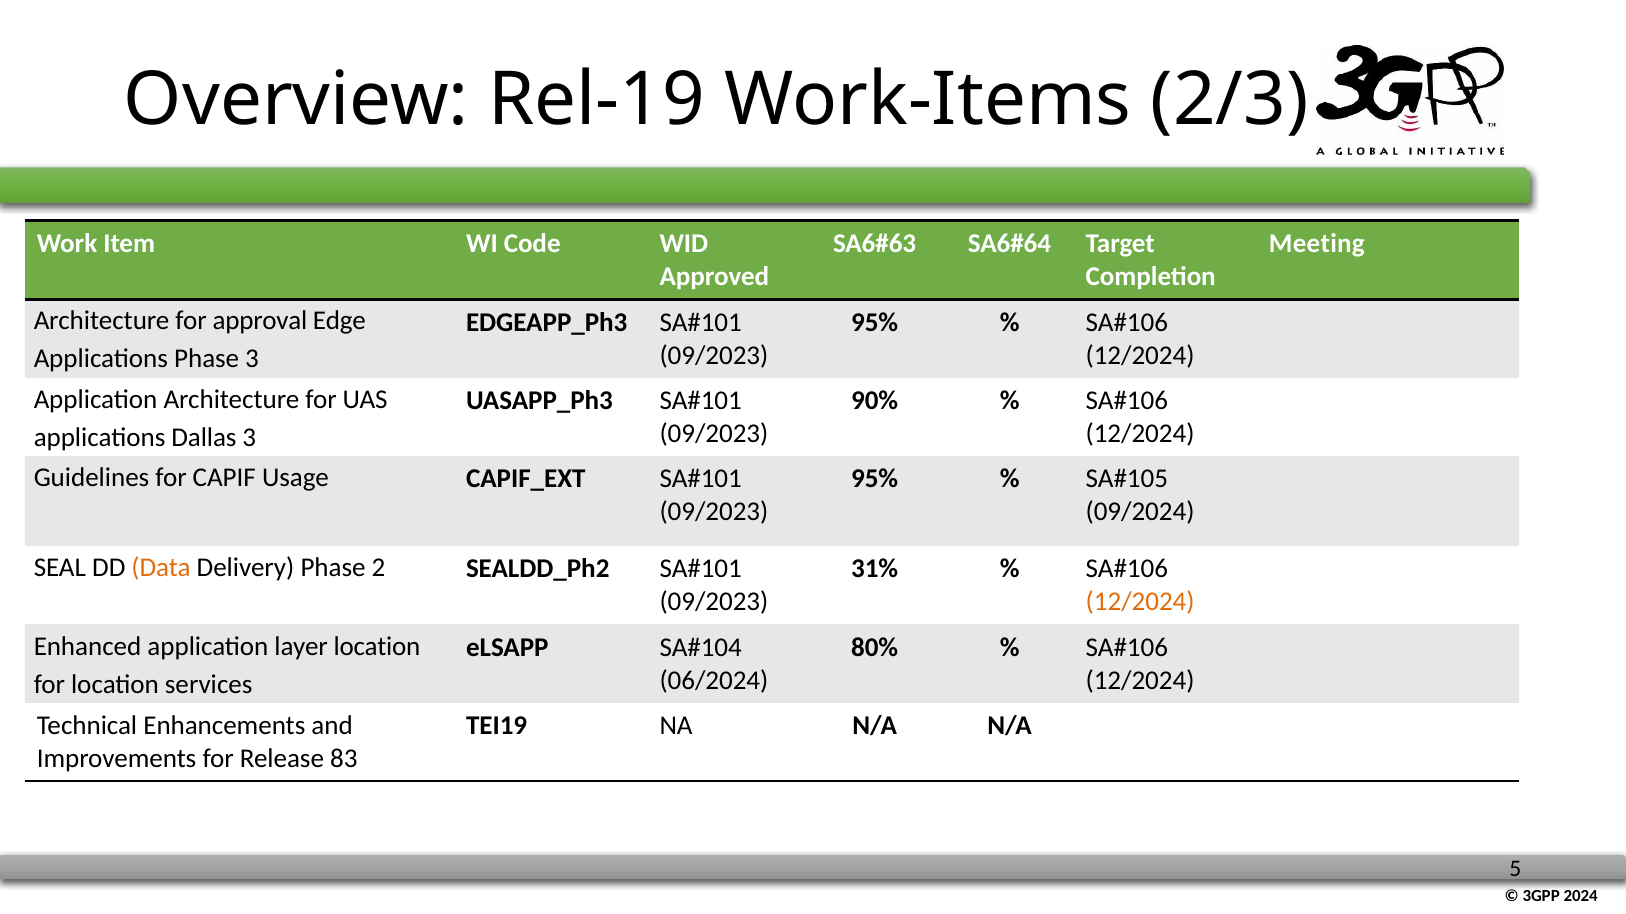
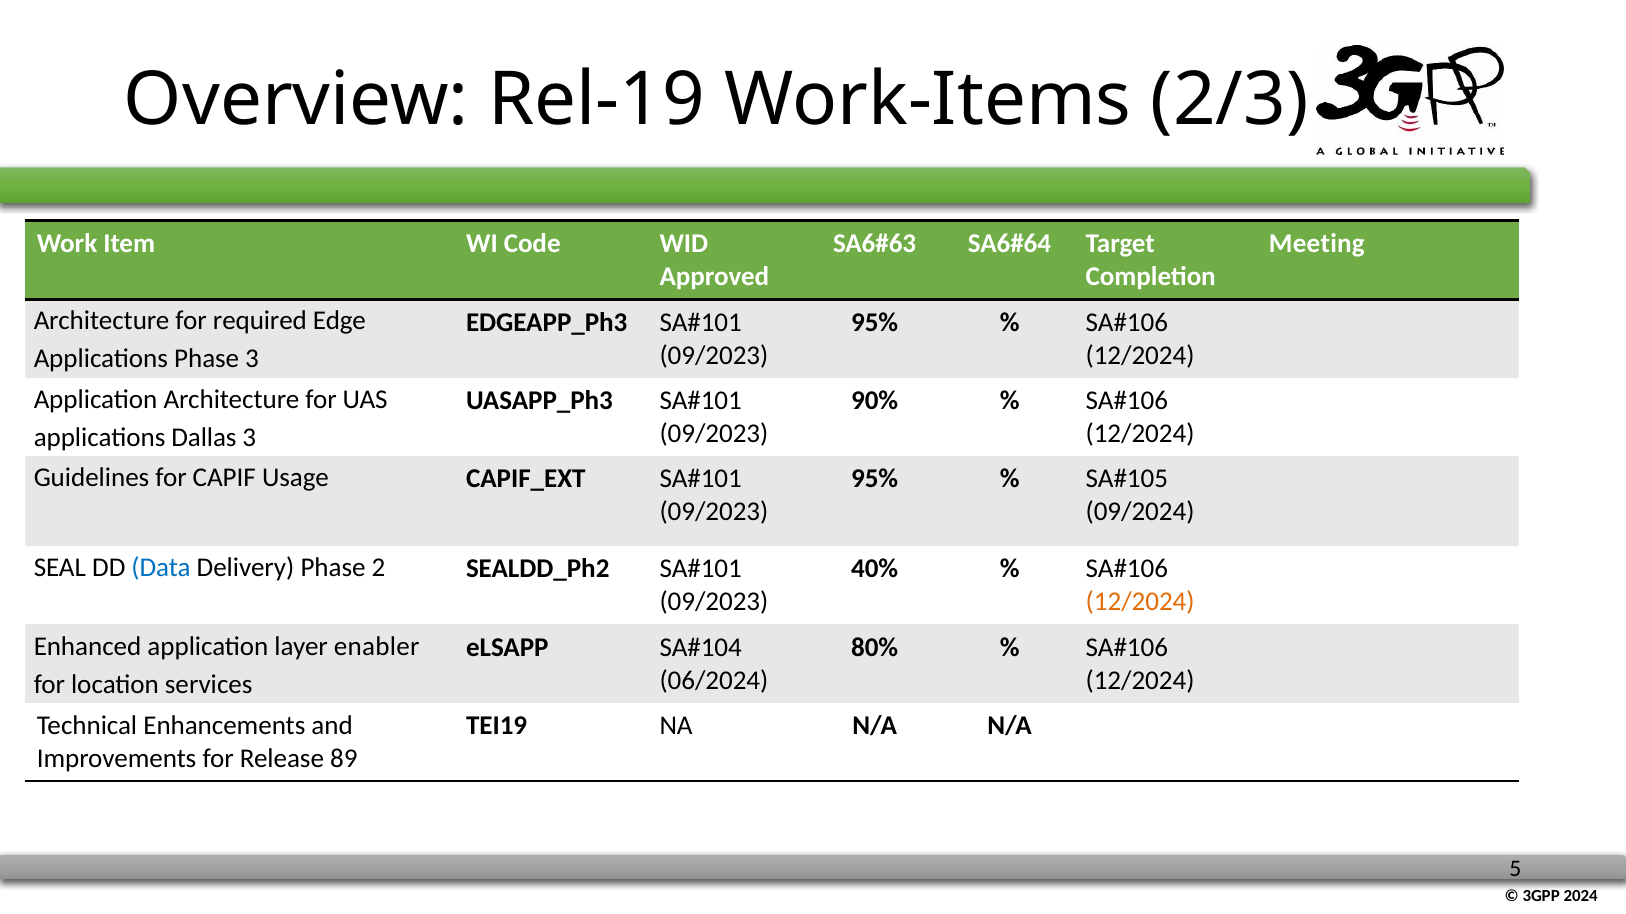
approval: approval -> required
Data colour: orange -> blue
31%: 31% -> 40%
layer location: location -> enabler
83: 83 -> 89
